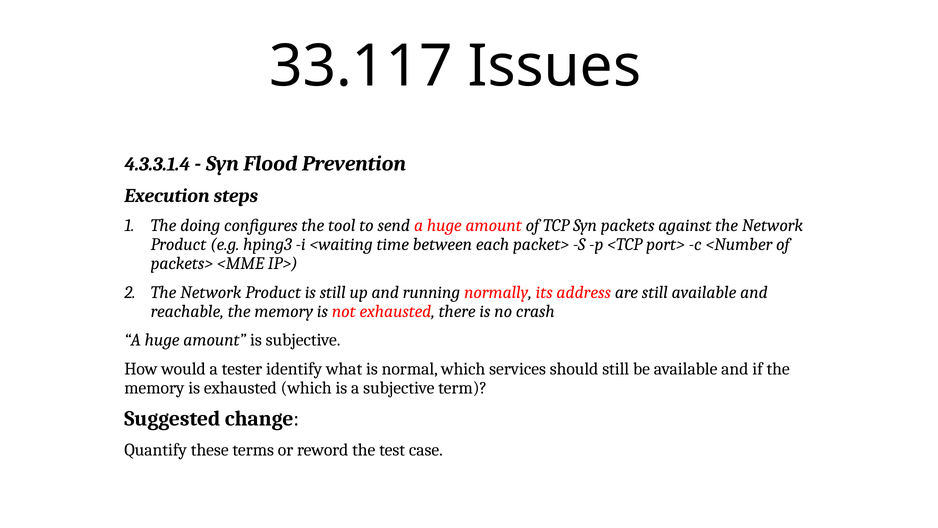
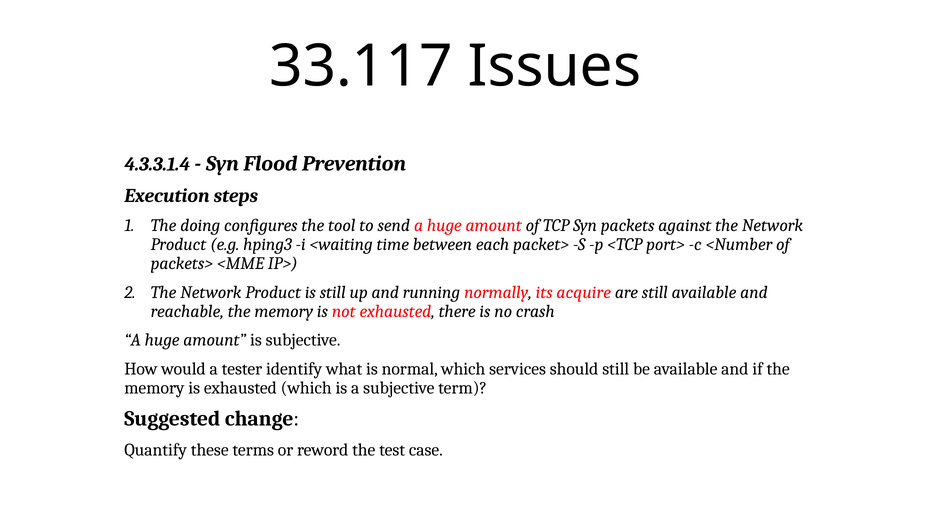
address: address -> acquire
